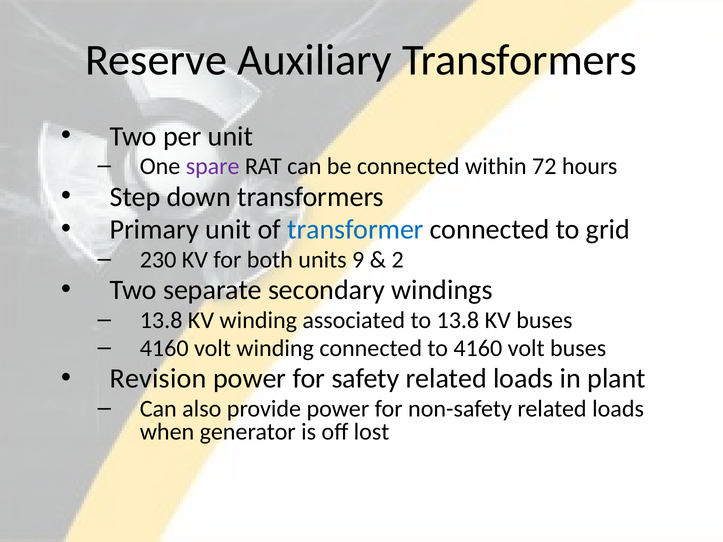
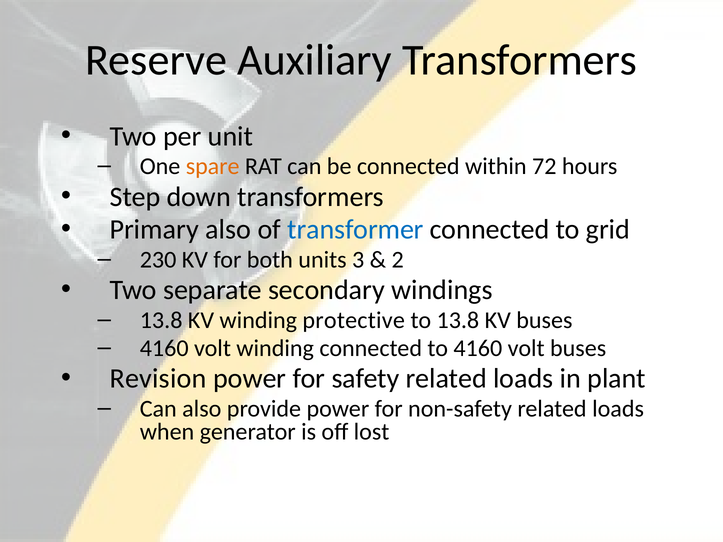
spare colour: purple -> orange
Primary unit: unit -> also
9: 9 -> 3
associated: associated -> protective
